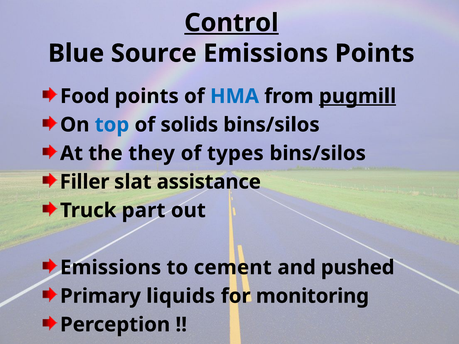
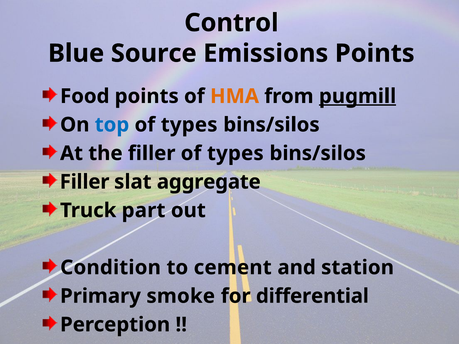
Control underline: present -> none
HMA colour: blue -> orange
solids at (189, 125): solids -> types
the they: they -> filler
assistance: assistance -> aggregate
Emissions at (111, 268): Emissions -> Condition
pushed: pushed -> station
liquids: liquids -> smoke
monitoring: monitoring -> differential
